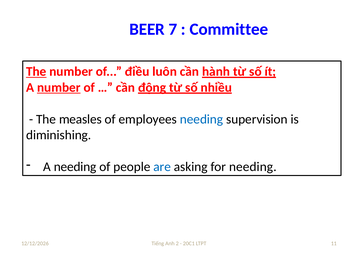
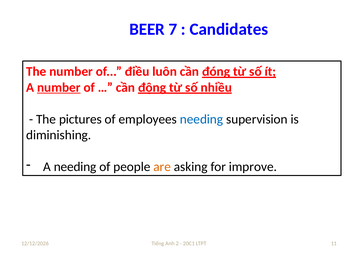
Committee: Committee -> Candidates
The at (36, 72) underline: present -> none
hành: hành -> đóng
measles: measles -> pictures
are colour: blue -> orange
for needing: needing -> improve
